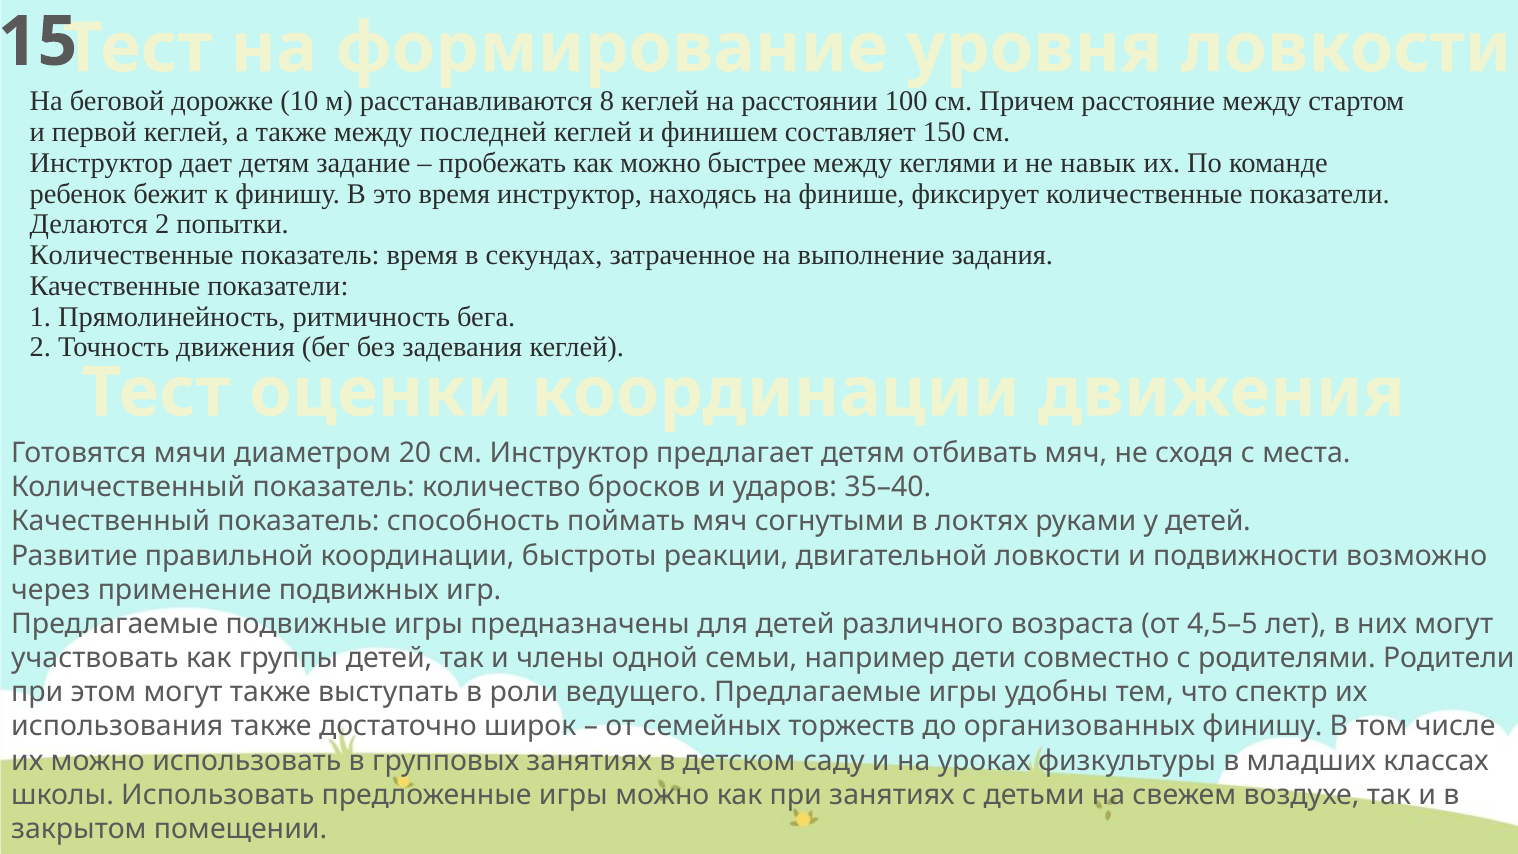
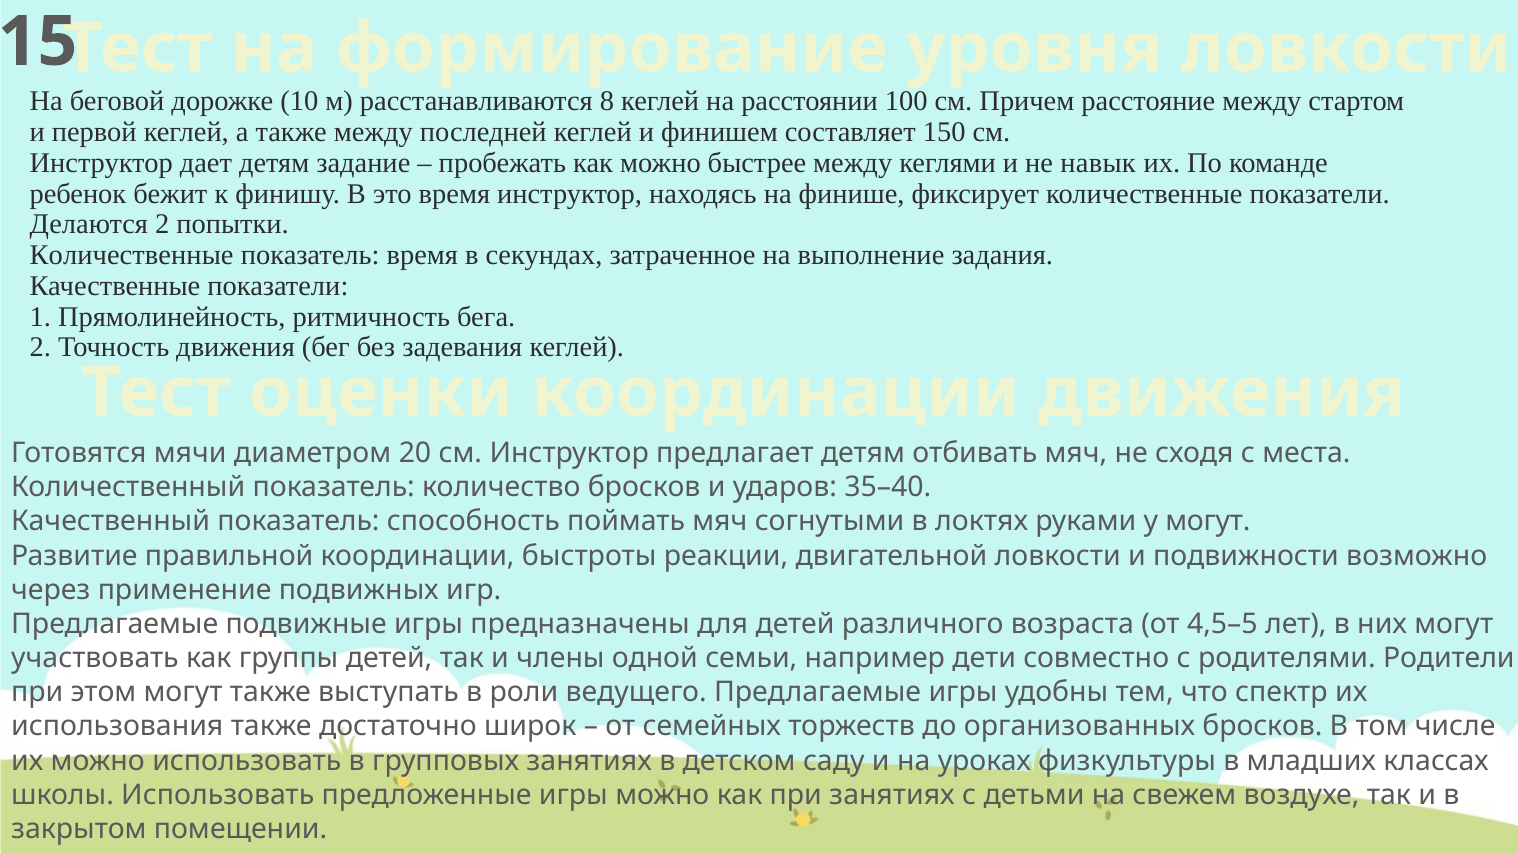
у детей: детей -> могут
организованных финишу: финишу -> бросков
